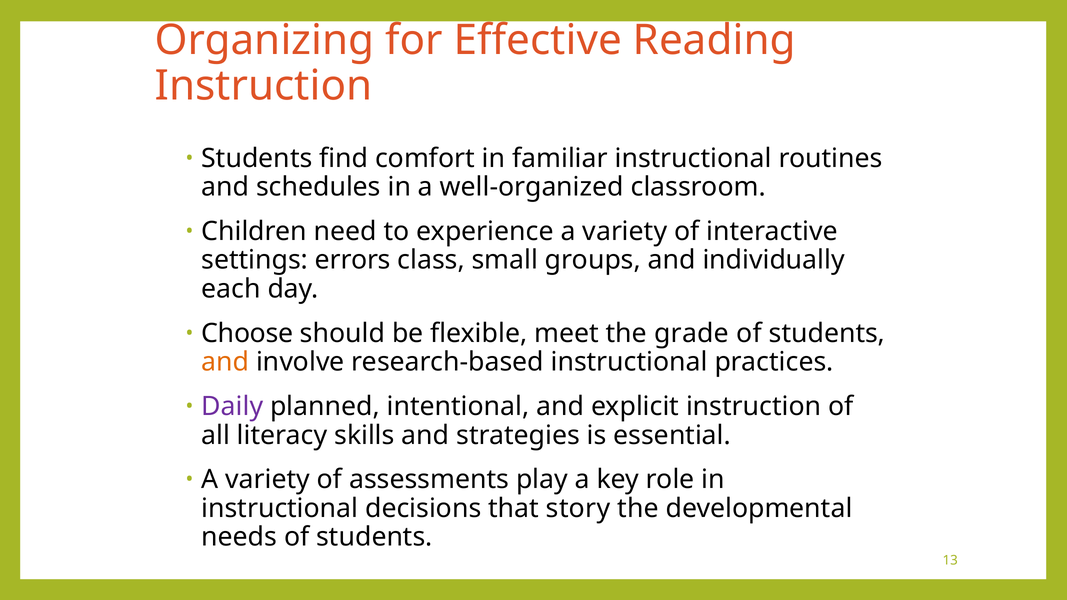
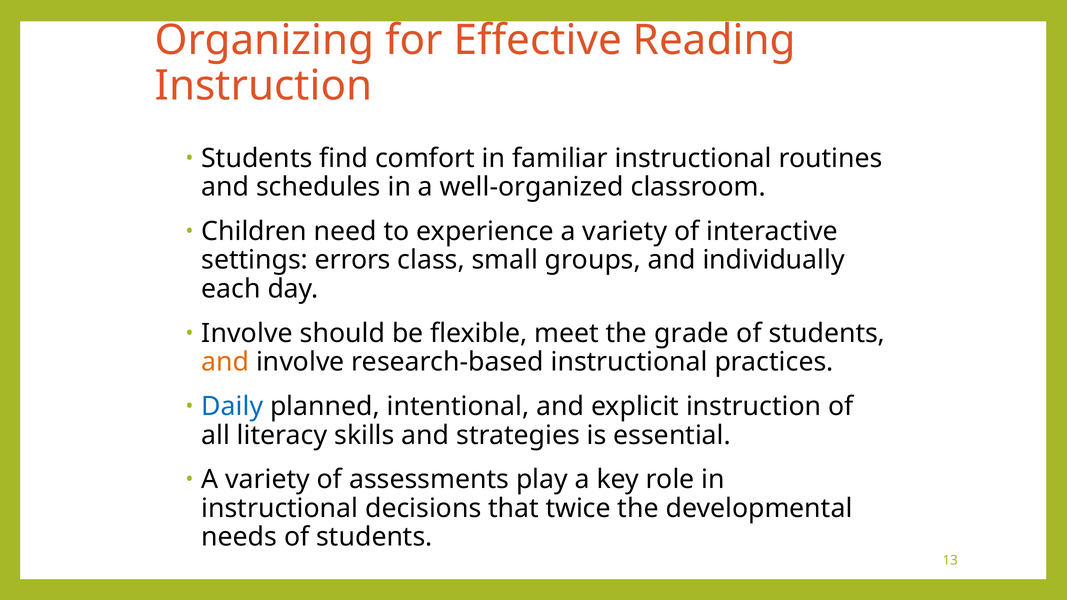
Choose at (247, 333): Choose -> Involve
Daily colour: purple -> blue
story: story -> twice
